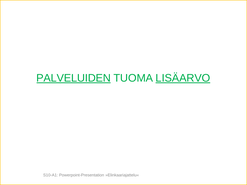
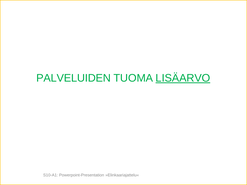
PALVELUIDEN underline: present -> none
